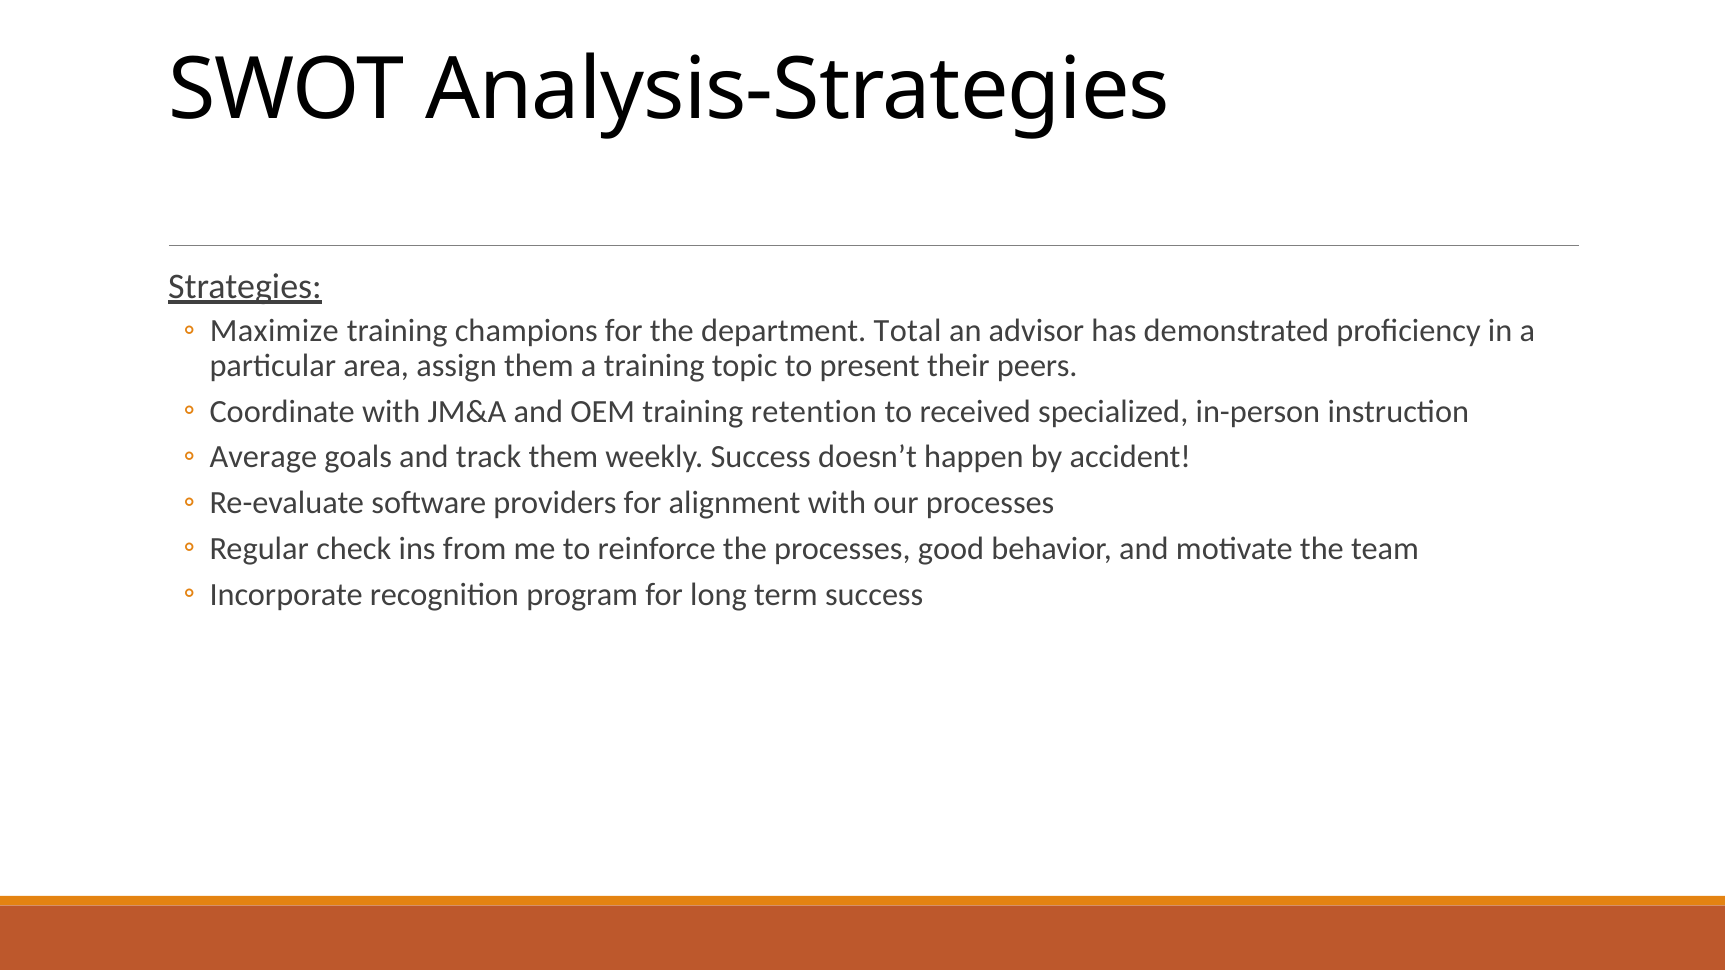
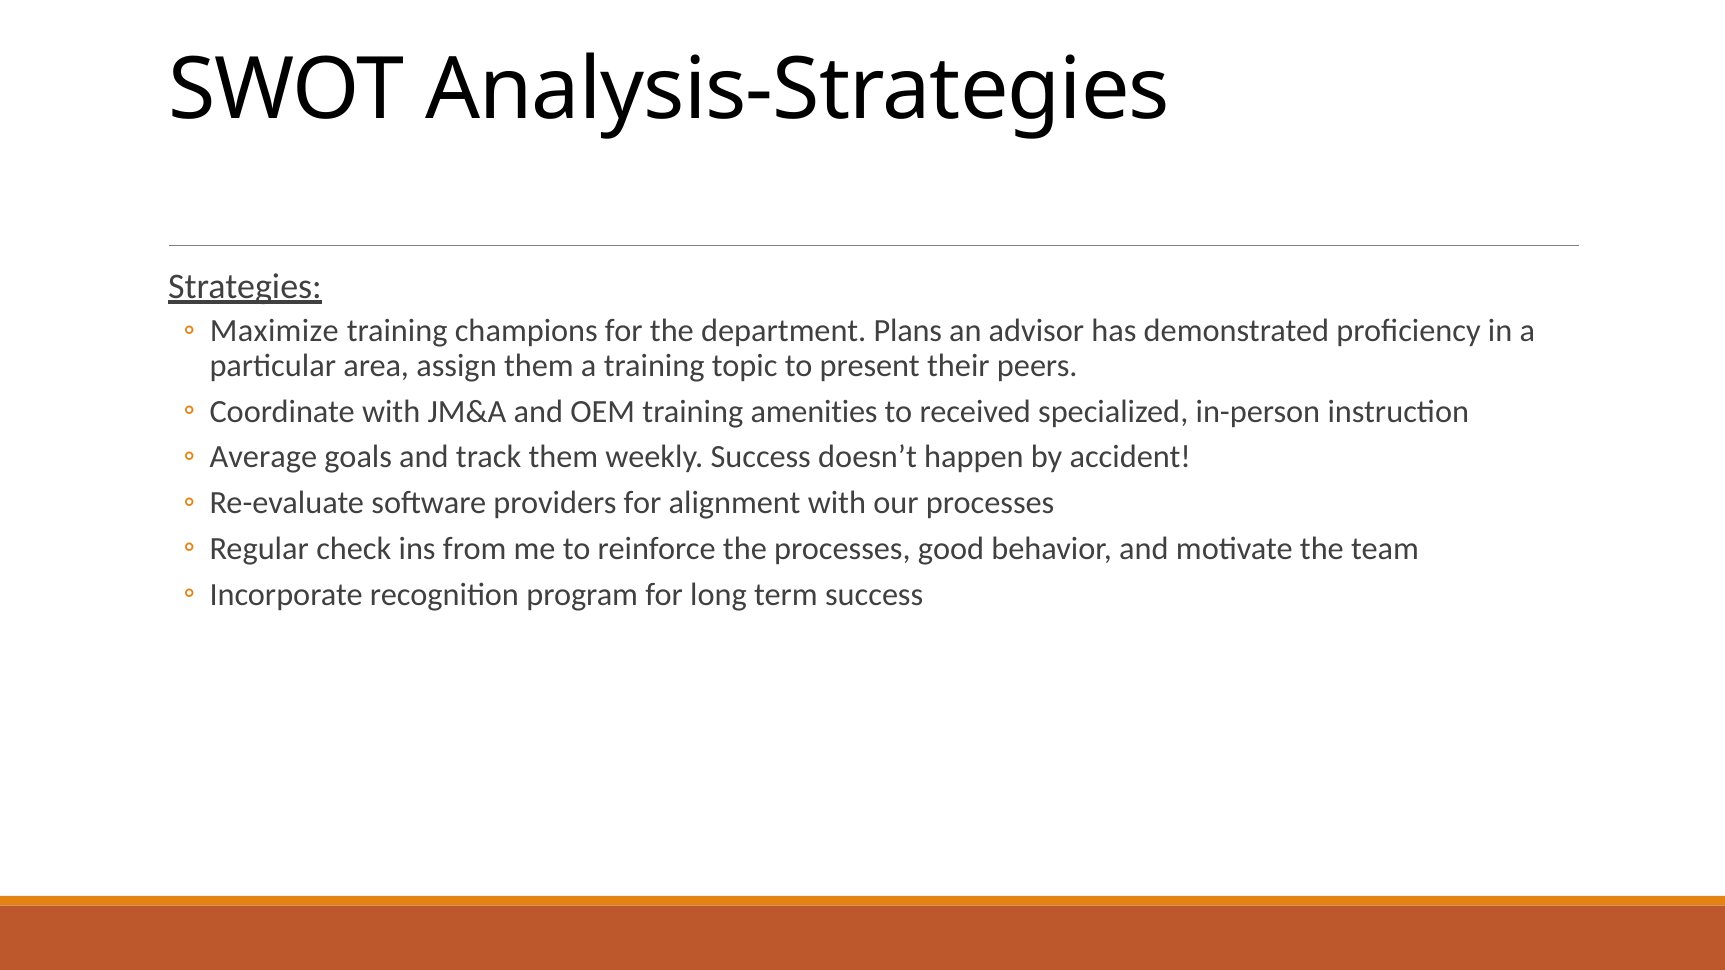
Total: Total -> Plans
retention: retention -> amenities
